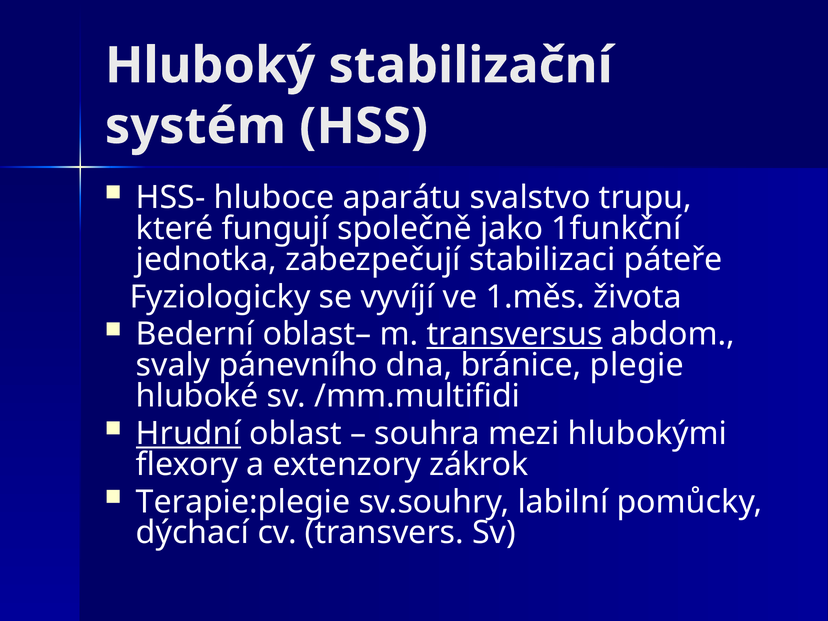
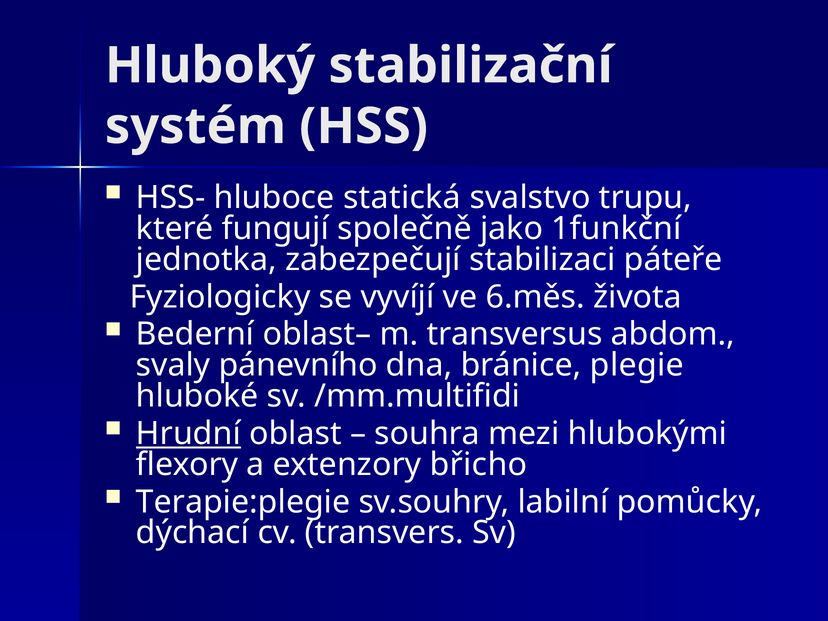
aparátu: aparátu -> statická
1.měs: 1.měs -> 6.měs
transversus underline: present -> none
zákrok: zákrok -> břicho
